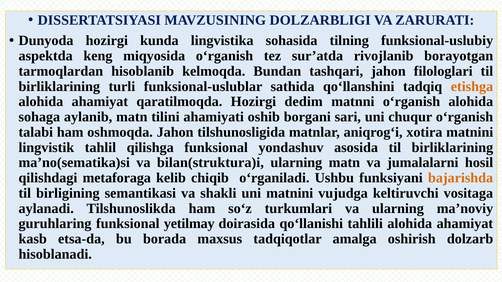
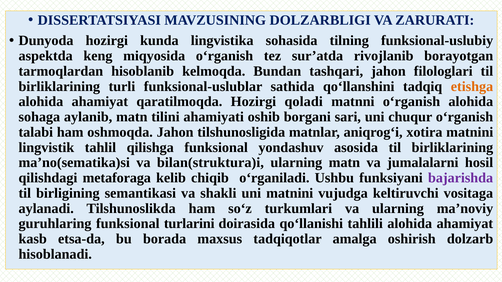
dedim: dedim -> qoladi
bajarishda colour: orange -> purple
yetilmay: yetilmay -> turlarini
